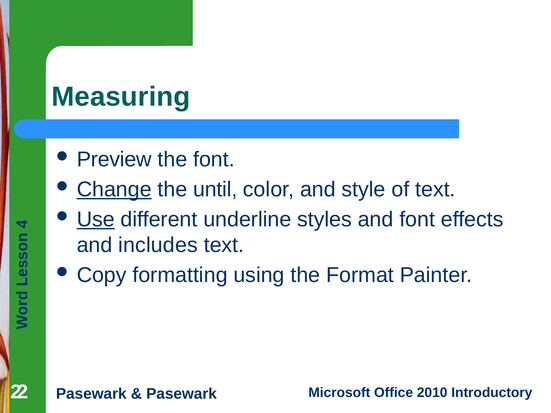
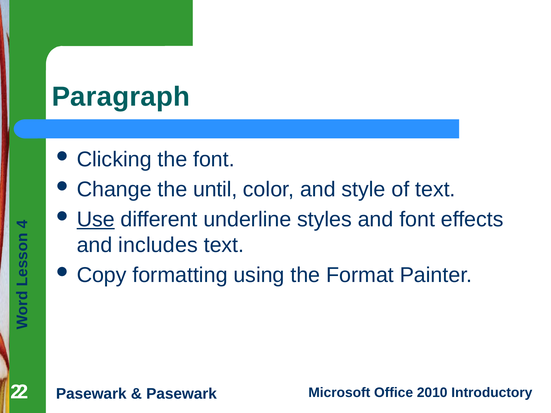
Measuring: Measuring -> Paragraph
Preview: Preview -> Clicking
Change underline: present -> none
